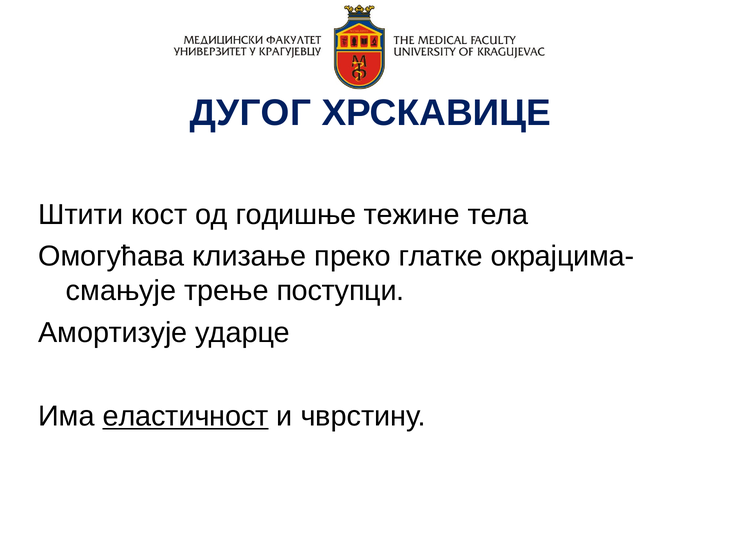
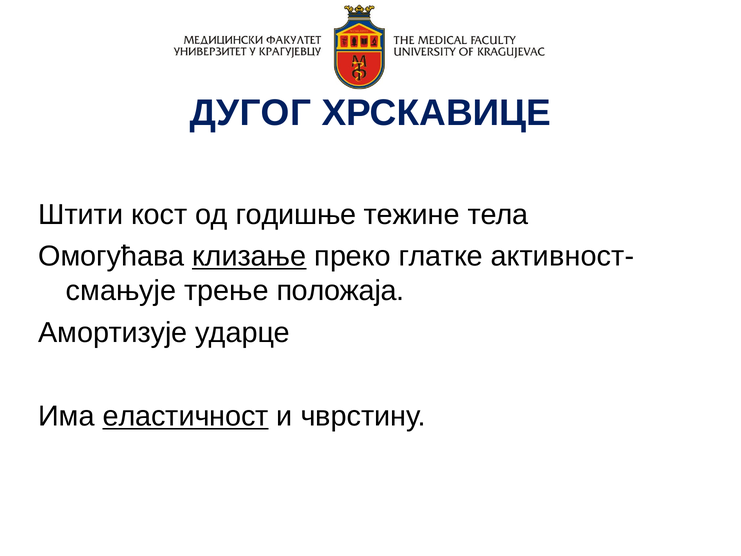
клизање underline: none -> present
окрајцима-: окрајцима- -> активност-
поступци: поступци -> положаја
